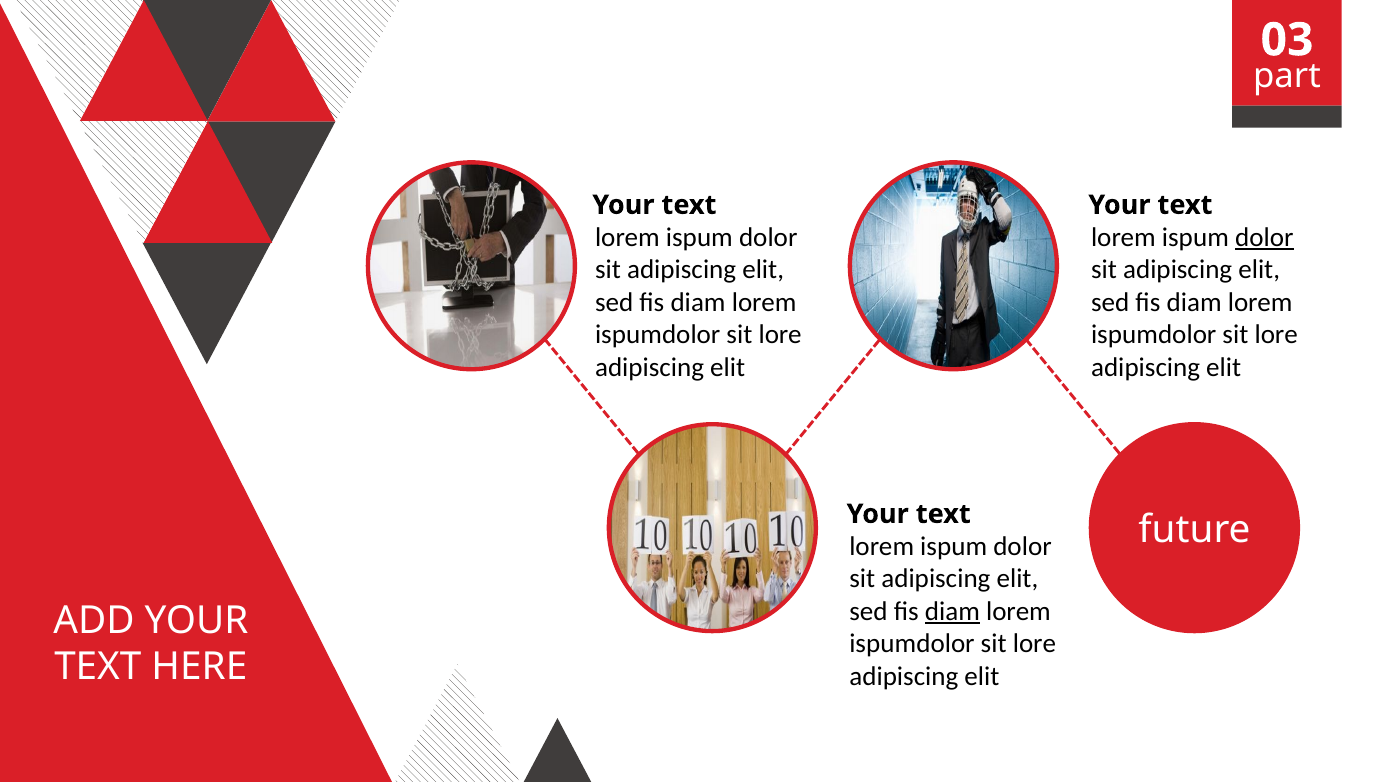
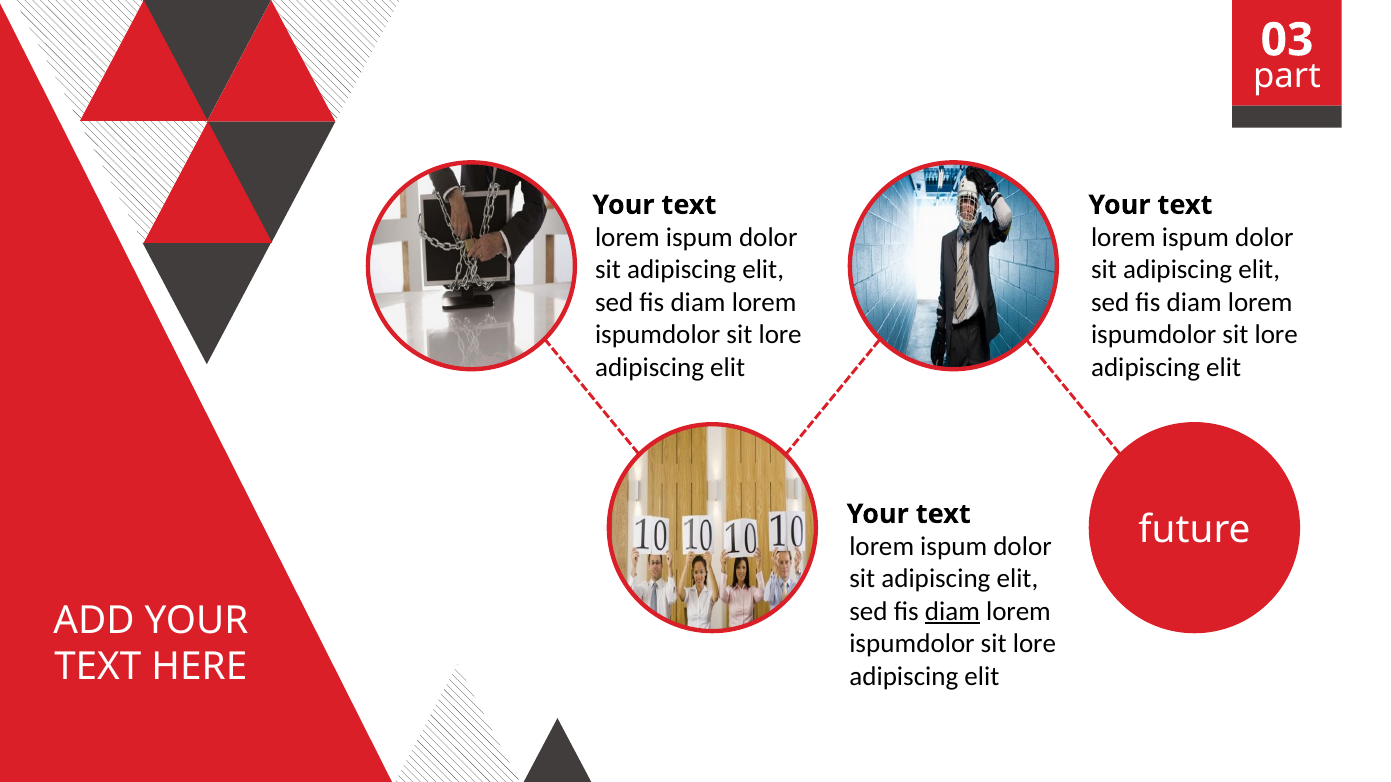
dolor at (1264, 238) underline: present -> none
